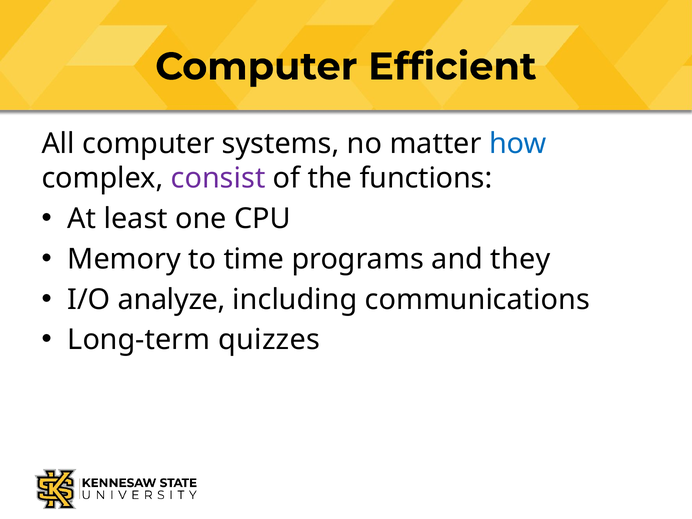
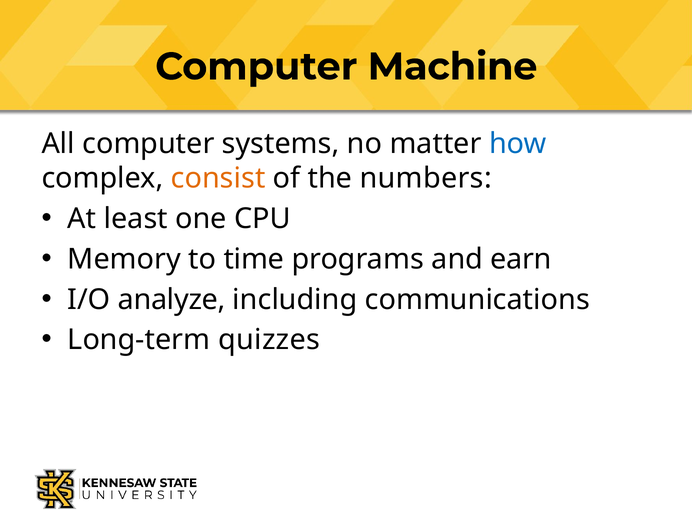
Efficient: Efficient -> Machine
consist colour: purple -> orange
functions: functions -> numbers
they: they -> earn
